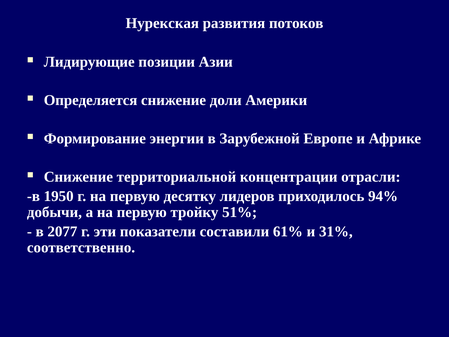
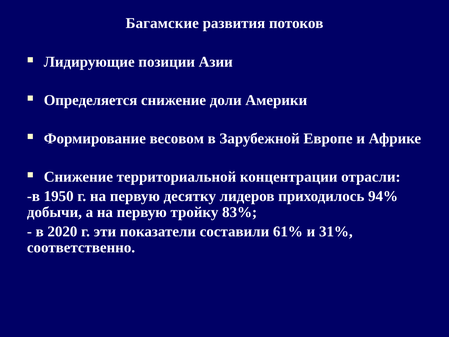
Нурекская: Нурекская -> Багамские
энергии: энергии -> весовом
51%: 51% -> 83%
2077: 2077 -> 2020
